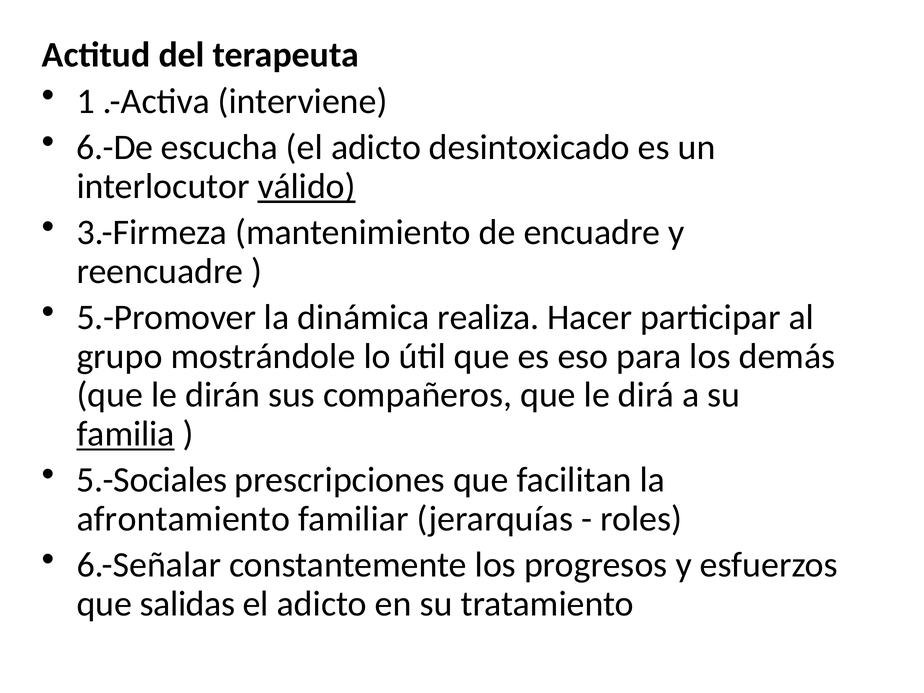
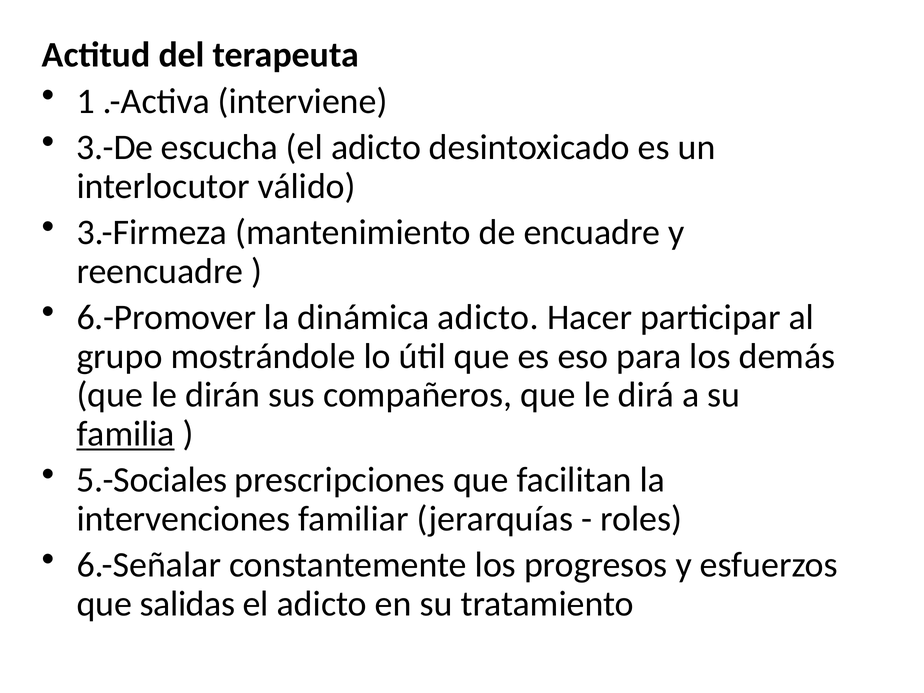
6.-De: 6.-De -> 3.-De
válido underline: present -> none
5.-Promover: 5.-Promover -> 6.-Promover
dinámica realiza: realiza -> adicto
afrontamiento: afrontamiento -> intervenciones
